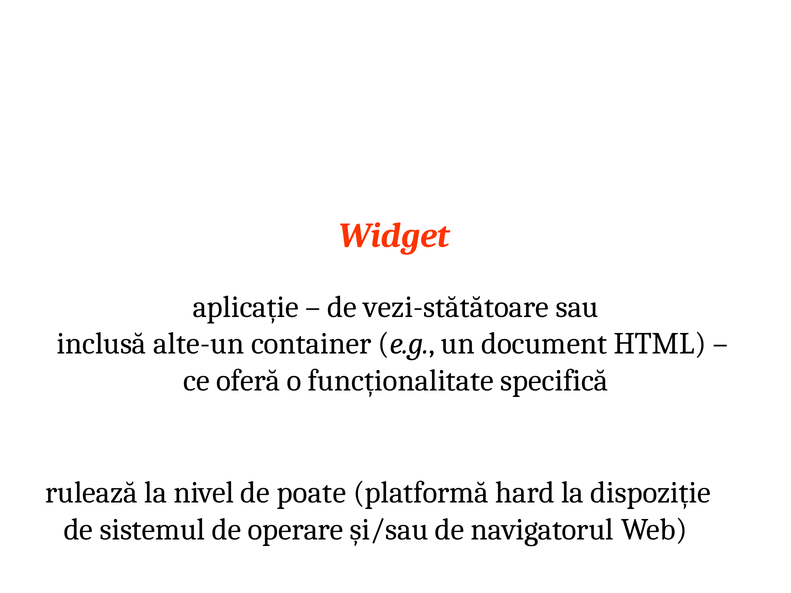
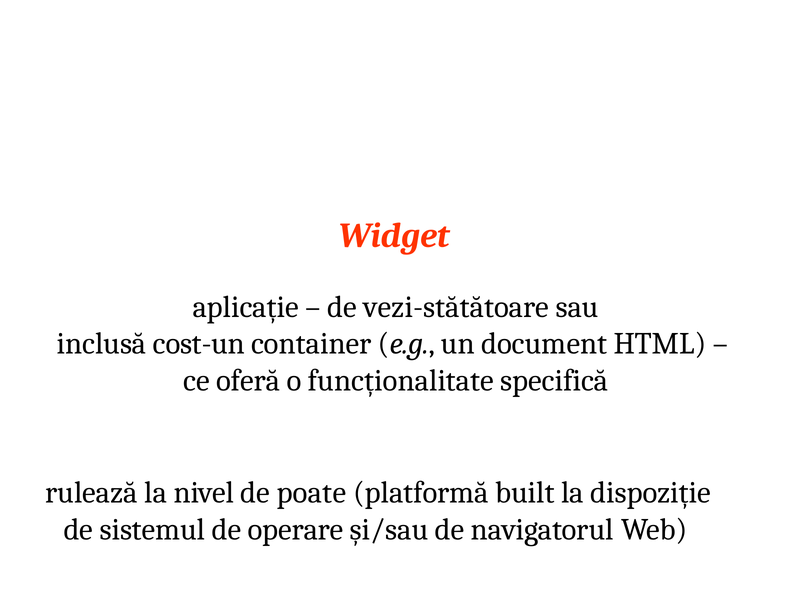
alte-un: alte-un -> cost-un
hard: hard -> built
